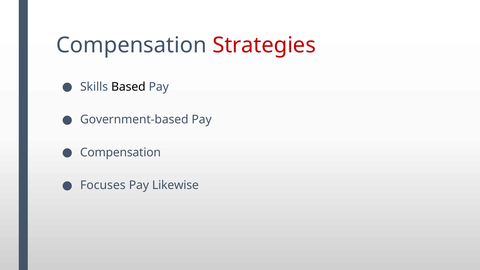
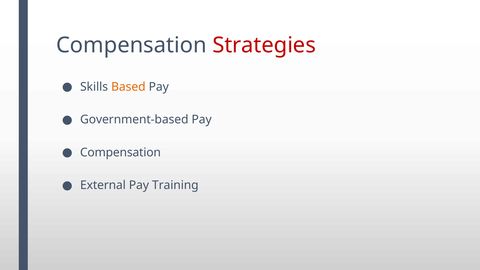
Based colour: black -> orange
Focuses: Focuses -> External
Likewise: Likewise -> Training
